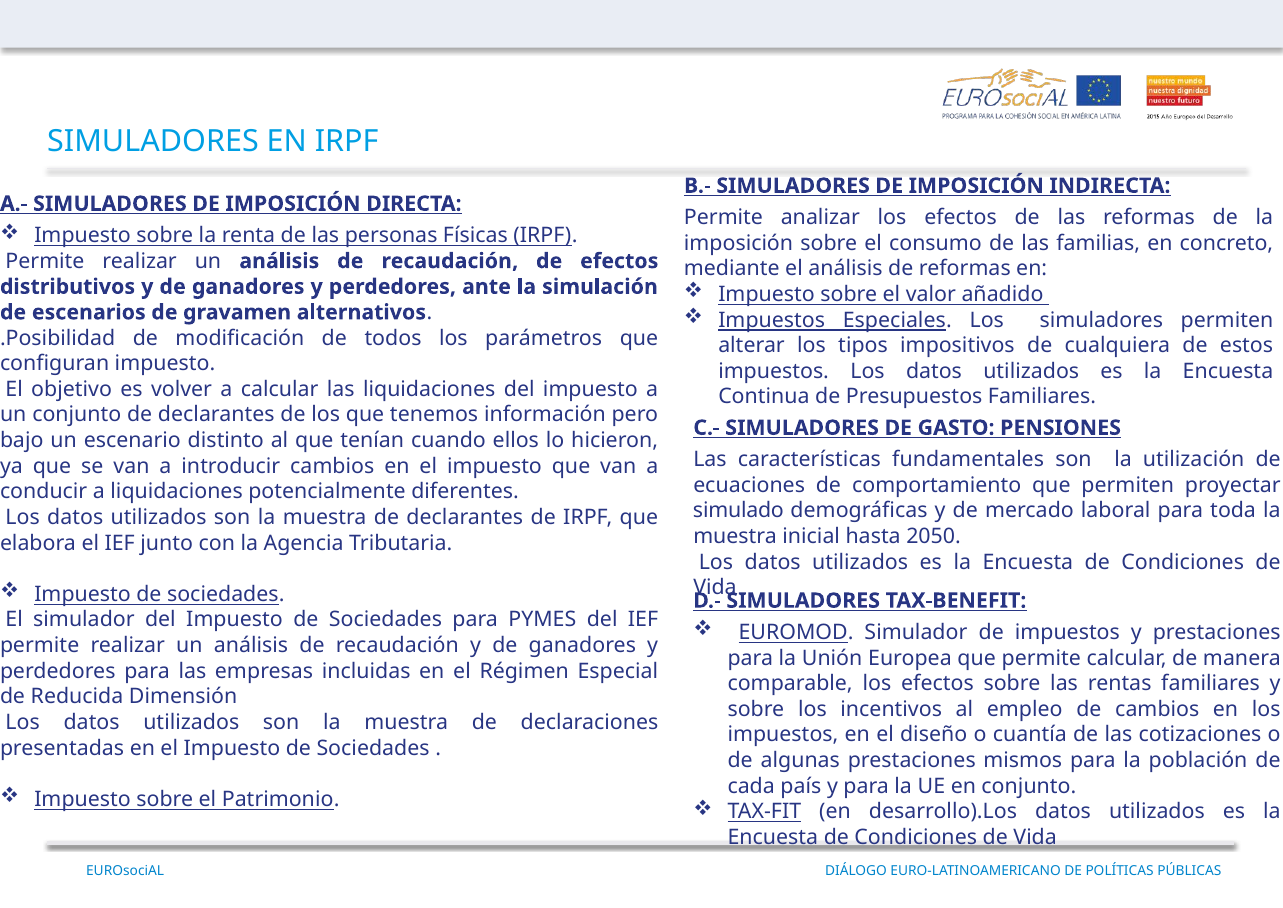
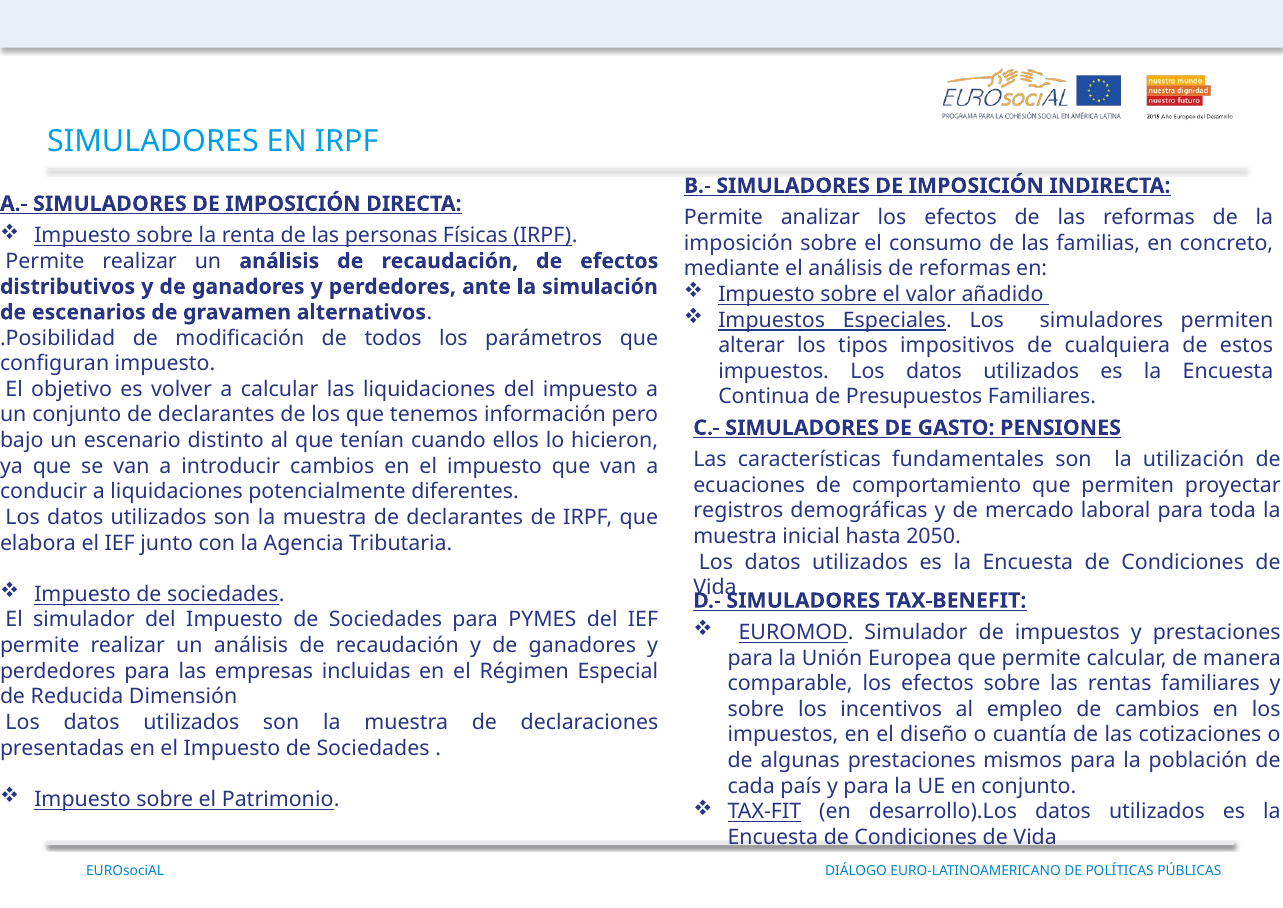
simulado: simulado -> registros
